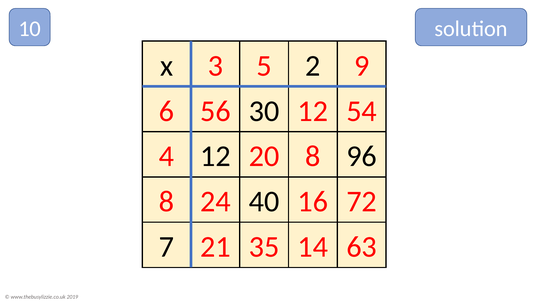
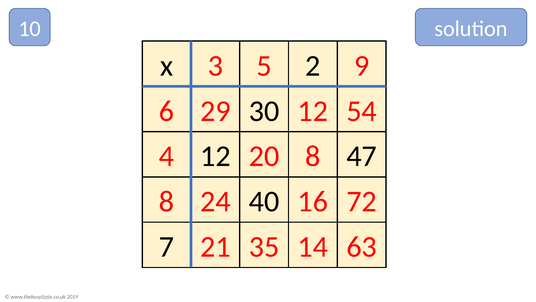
56: 56 -> 29
96: 96 -> 47
